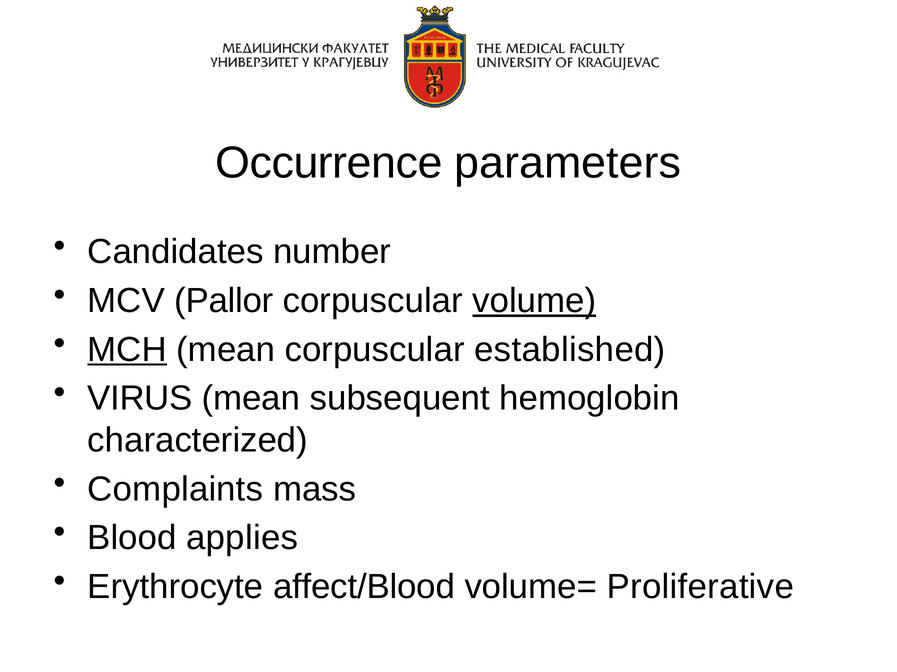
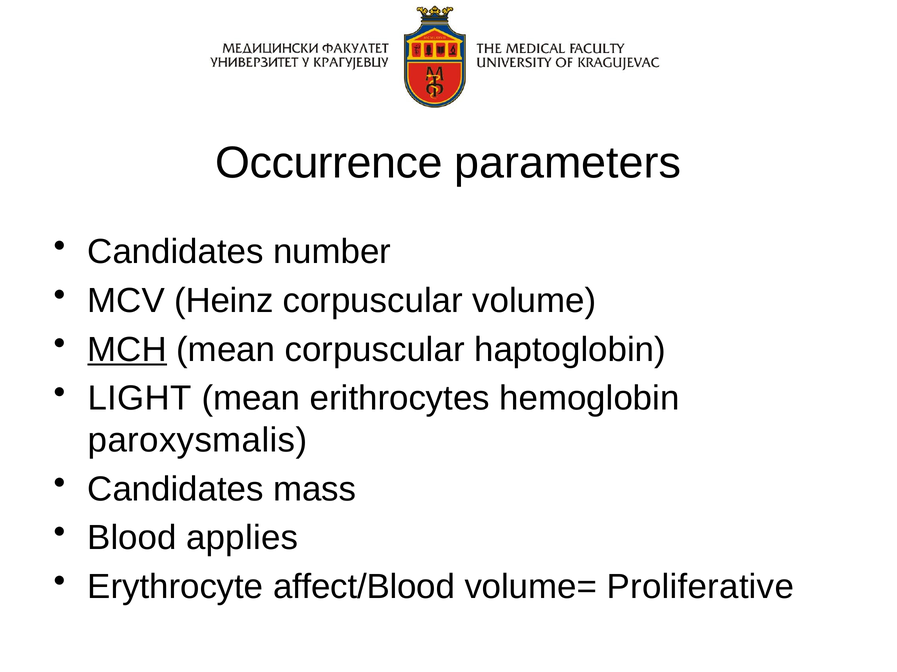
Pallor: Pallor -> Heinz
volume underline: present -> none
established: established -> haptoglobin
VIRUS: VIRUS -> LIGHT
subsequent: subsequent -> erithrocytes
characterized: characterized -> paroxysmalis
Complaints at (175, 490): Complaints -> Candidates
